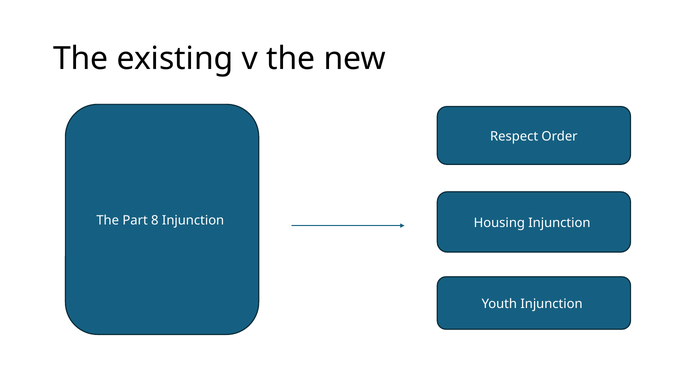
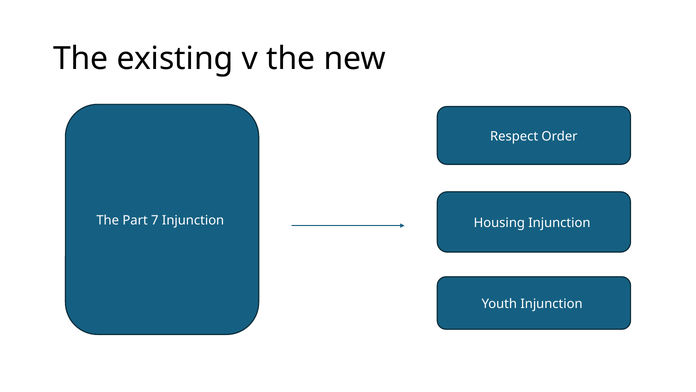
8: 8 -> 7
